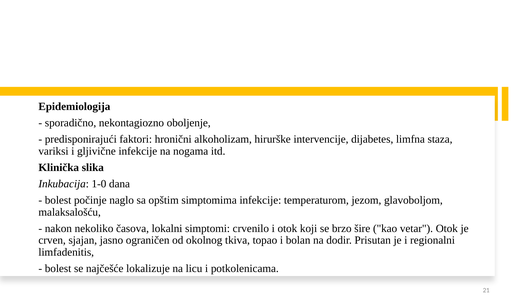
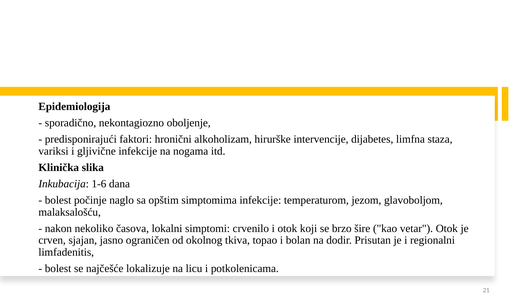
1-0: 1-0 -> 1-6
